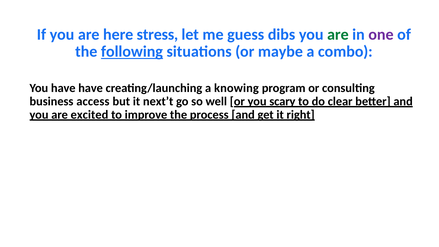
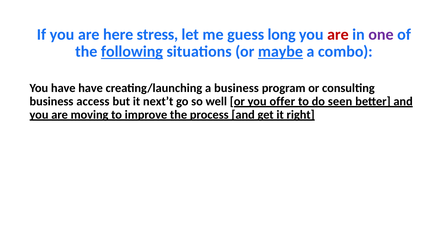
dibs: dibs -> long
are at (338, 34) colour: green -> red
maybe underline: none -> present
a knowing: knowing -> business
scary: scary -> offer
clear: clear -> seen
excited: excited -> moving
